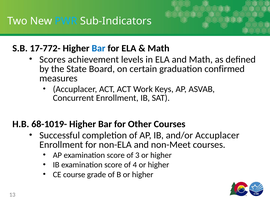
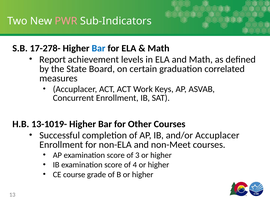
PWR colour: light blue -> pink
17-772-: 17-772- -> 17-278-
Scores: Scores -> Report
confirmed: confirmed -> correlated
68-1019-: 68-1019- -> 13-1019-
